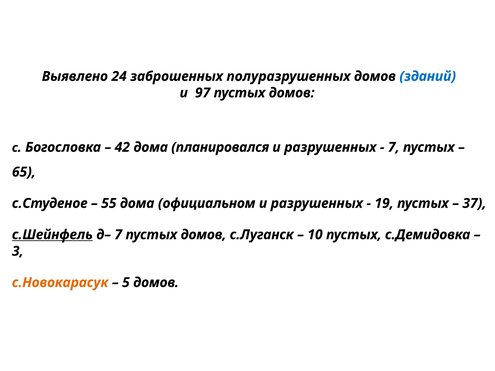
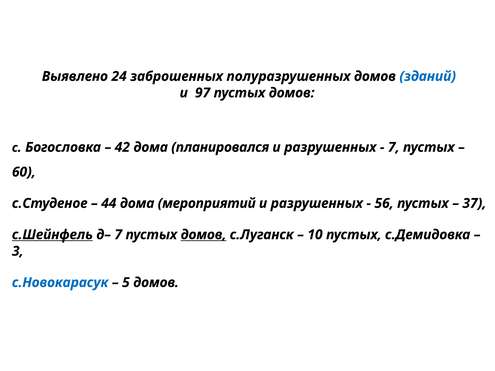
65: 65 -> 60
55: 55 -> 44
официальном: официальном -> мероприятий
19: 19 -> 56
домов at (204, 235) underline: none -> present
с.Новокарасук colour: orange -> blue
